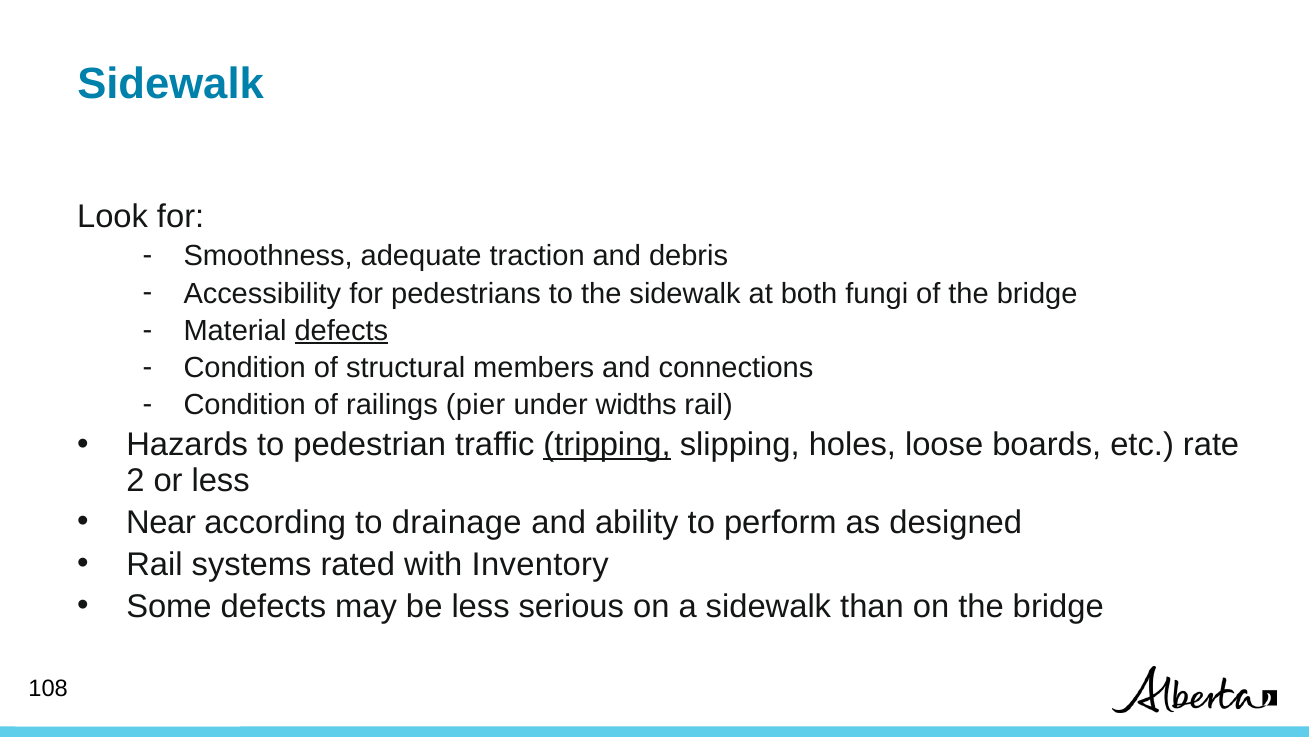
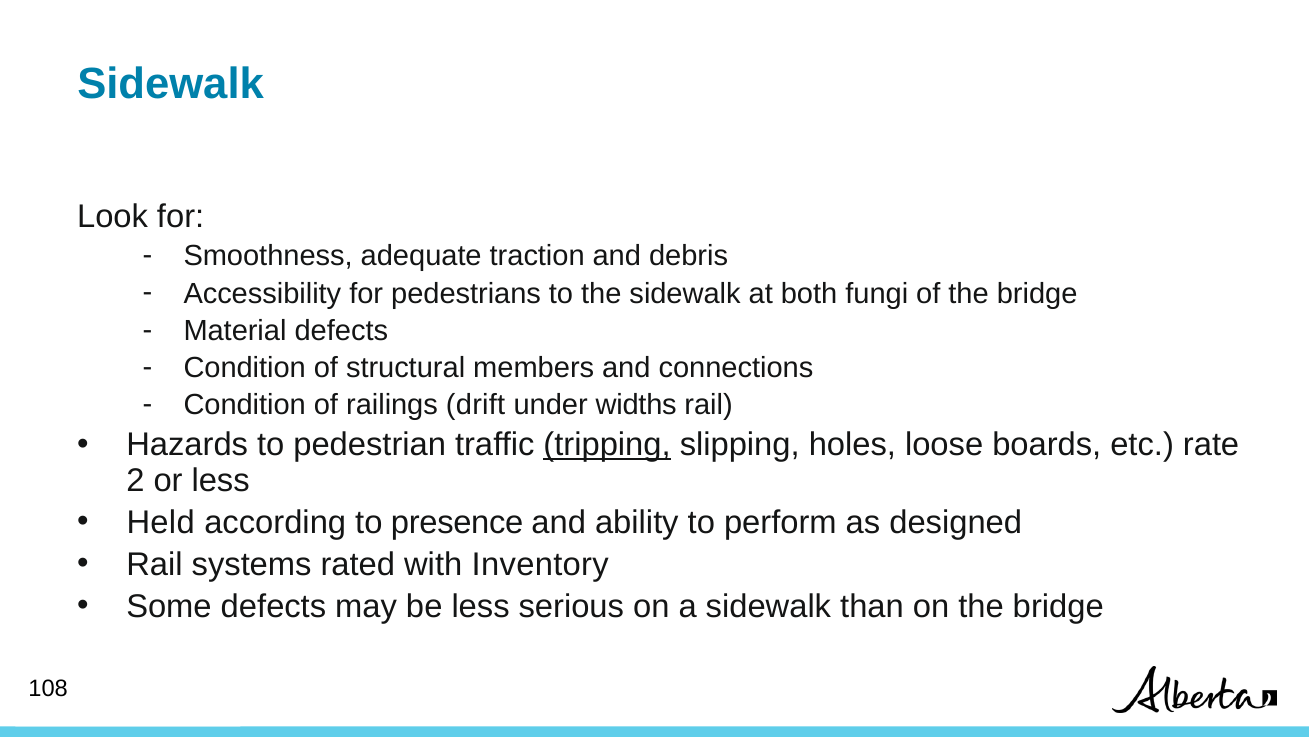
defects at (341, 330) underline: present -> none
pier: pier -> drift
Near: Near -> Held
drainage: drainage -> presence
